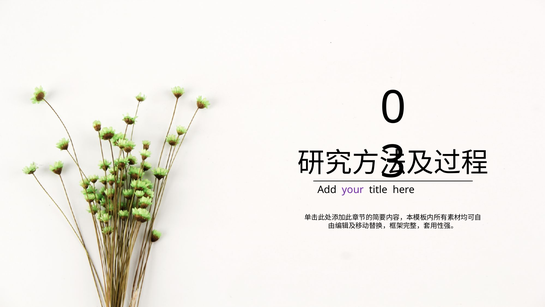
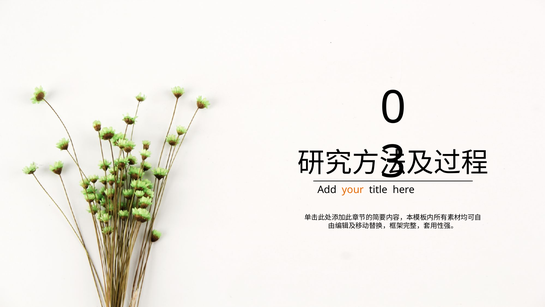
your colour: purple -> orange
